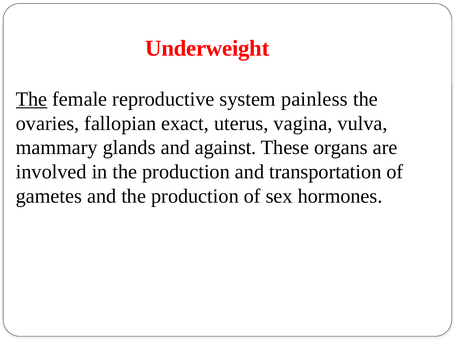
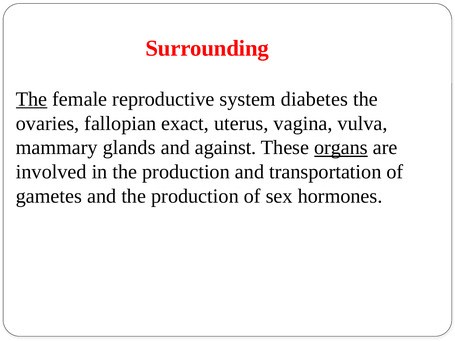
Underweight: Underweight -> Surrounding
painless: painless -> diabetes
organs underline: none -> present
